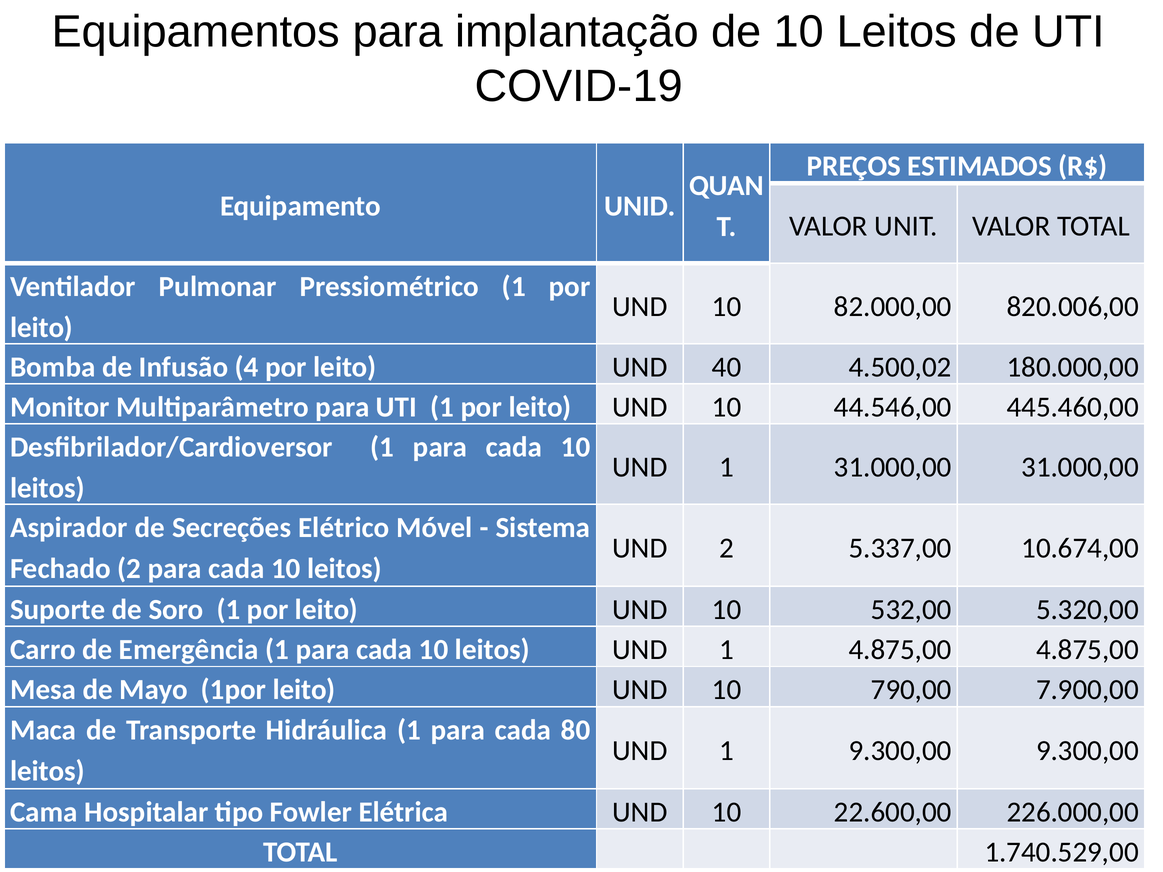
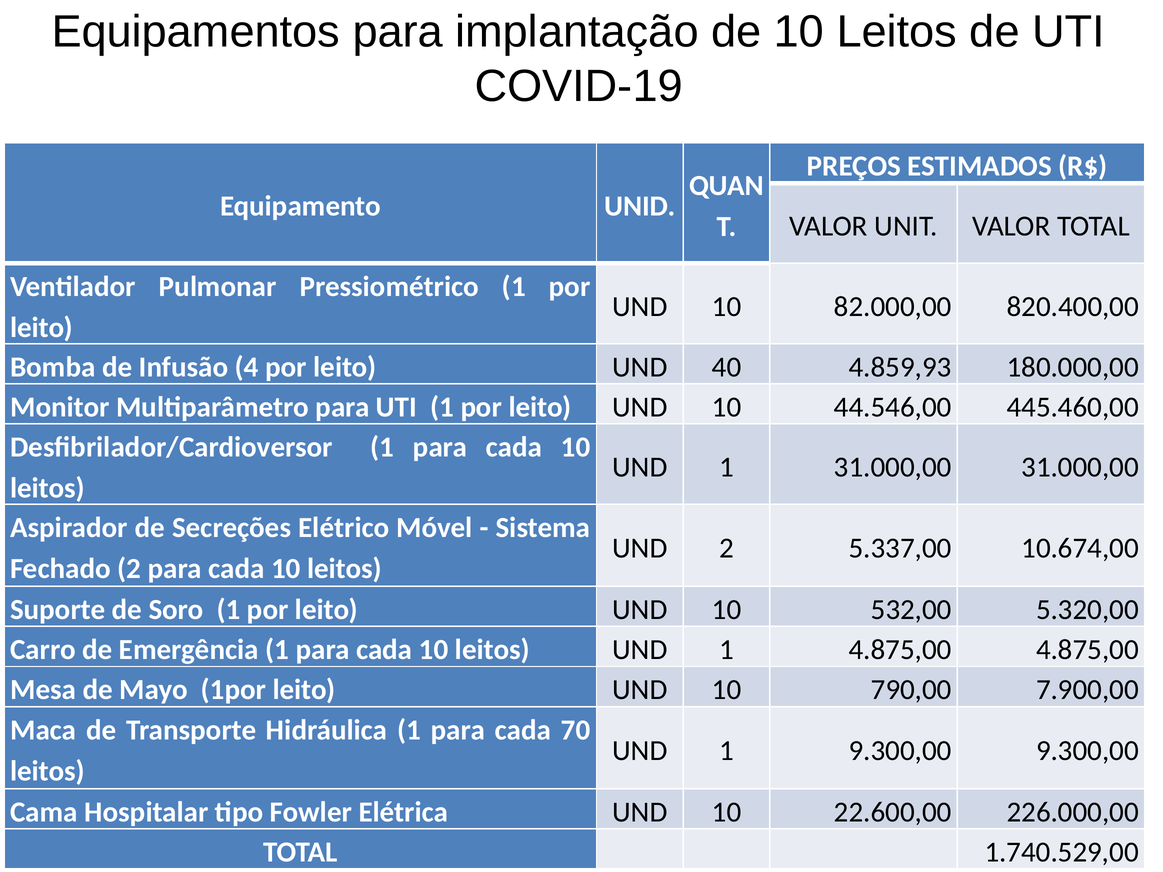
820.006,00: 820.006,00 -> 820.400,00
4.500,02: 4.500,02 -> 4.859,93
80: 80 -> 70
